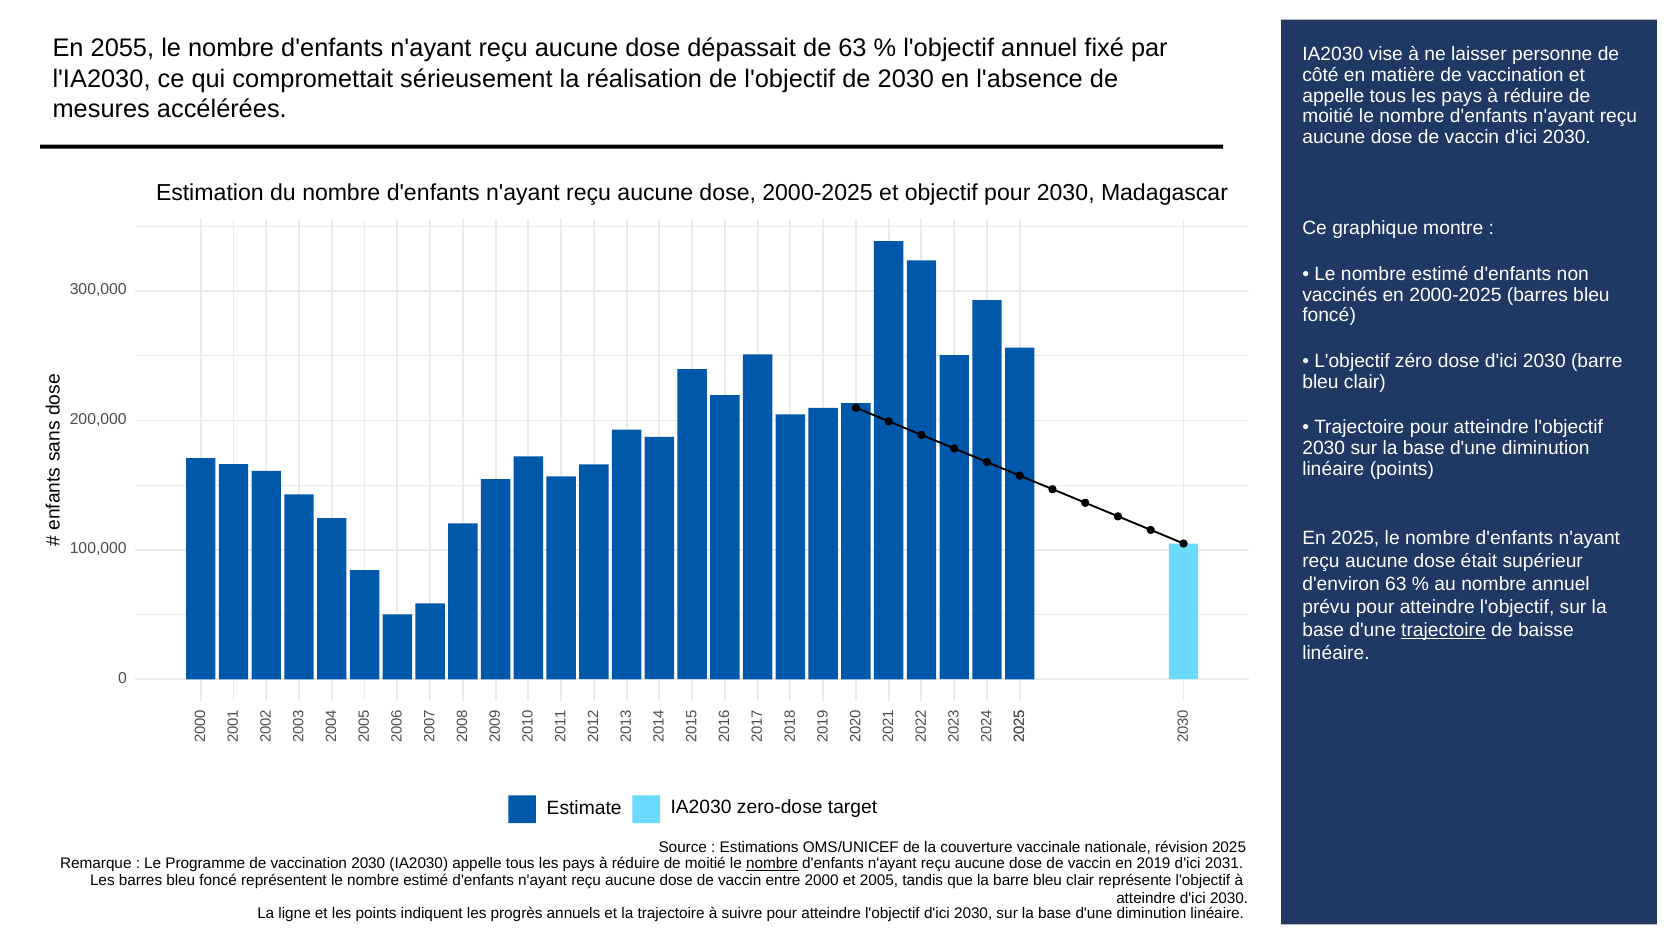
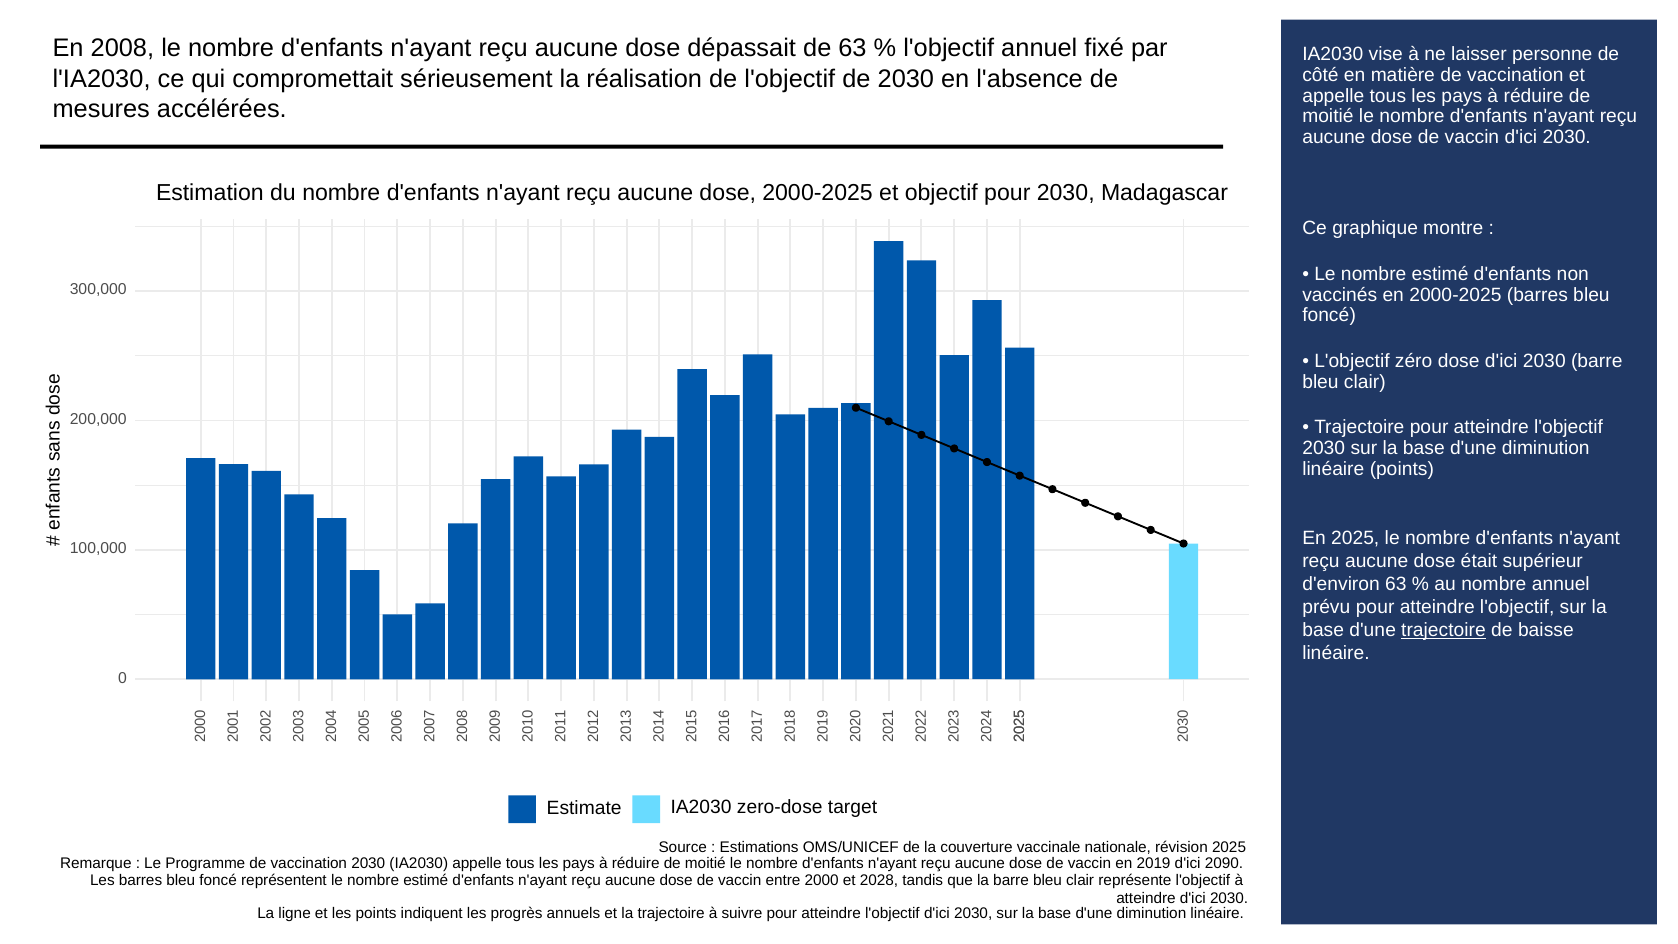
2055: 2055 -> 2008
nombre at (772, 863) underline: present -> none
2031: 2031 -> 2090
2005: 2005 -> 2028
